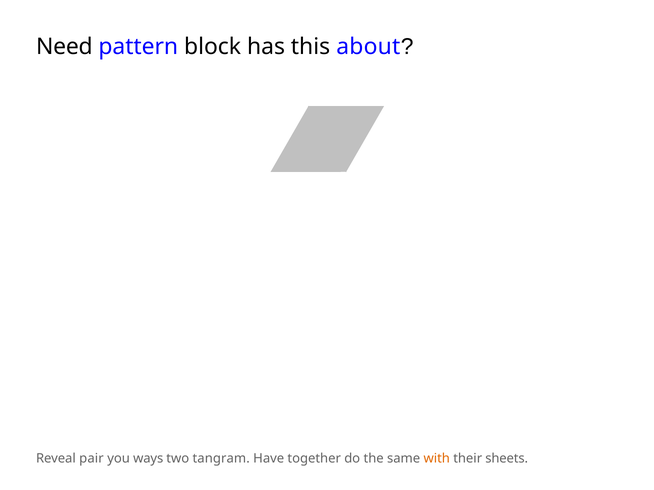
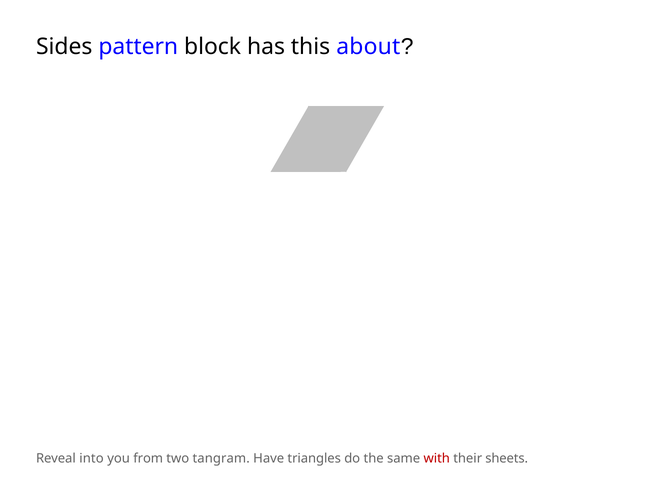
Need: Need -> Sides
pair: pair -> into
ways: ways -> from
together: together -> triangles
with colour: orange -> red
